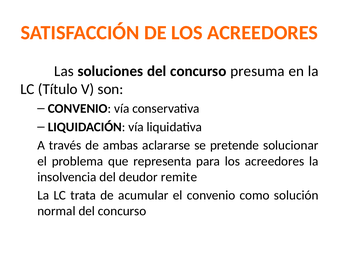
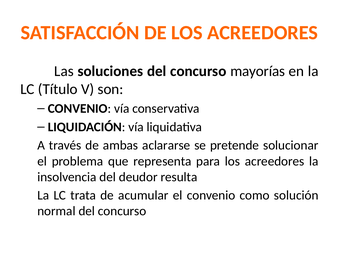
presuma: presuma -> mayorías
remite: remite -> resulta
